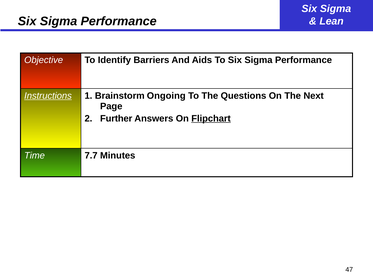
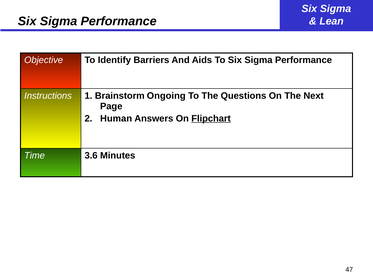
Instructions underline: present -> none
Further: Further -> Human
7.7: 7.7 -> 3.6
